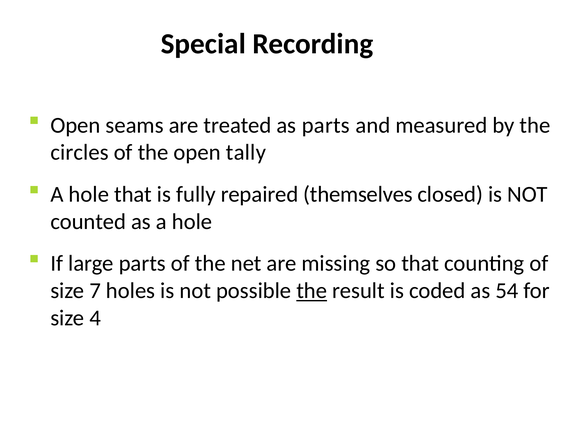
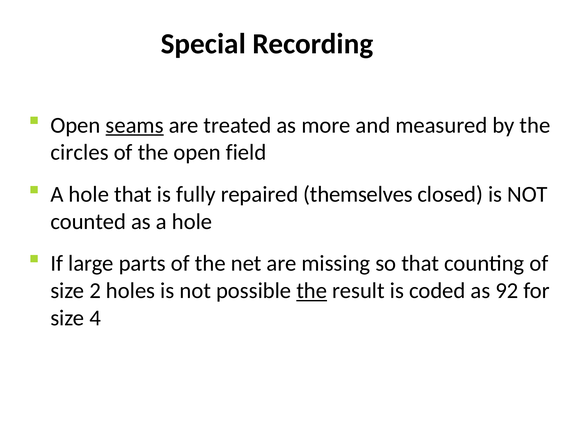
seams underline: none -> present
as parts: parts -> more
tally: tally -> field
7: 7 -> 2
54: 54 -> 92
